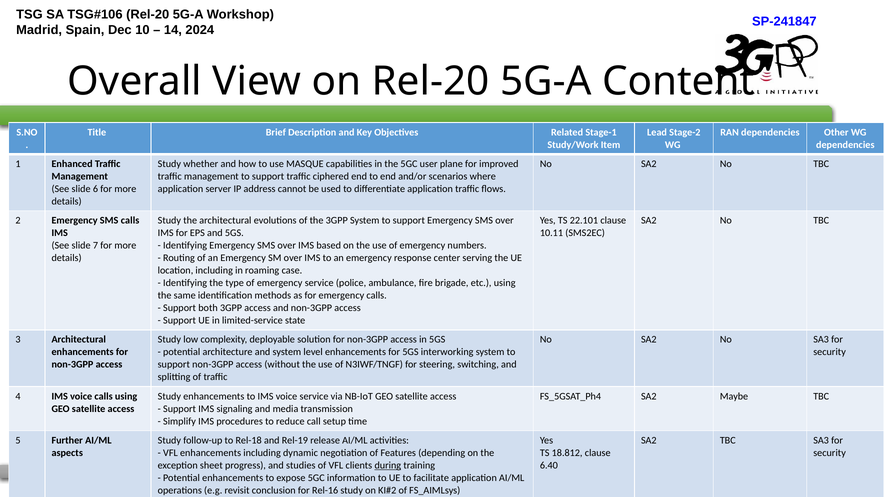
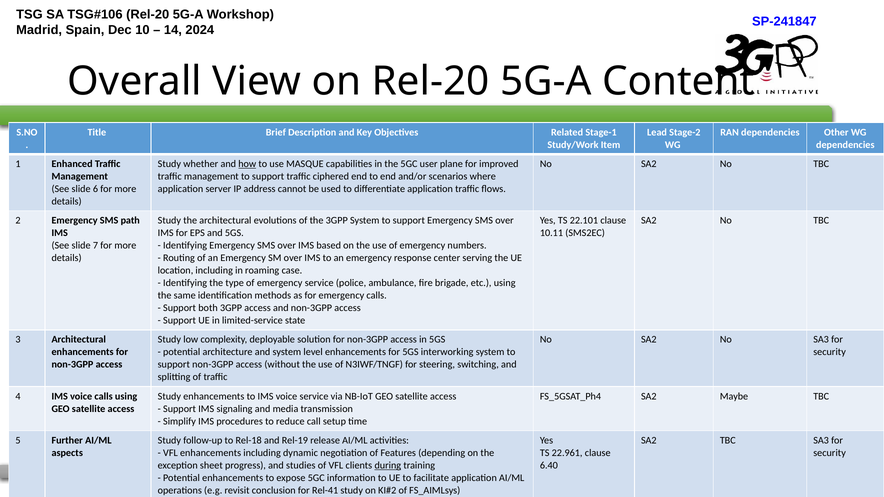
how underline: none -> present
SMS calls: calls -> path
18.812: 18.812 -> 22.961
Rel-16: Rel-16 -> Rel-41
